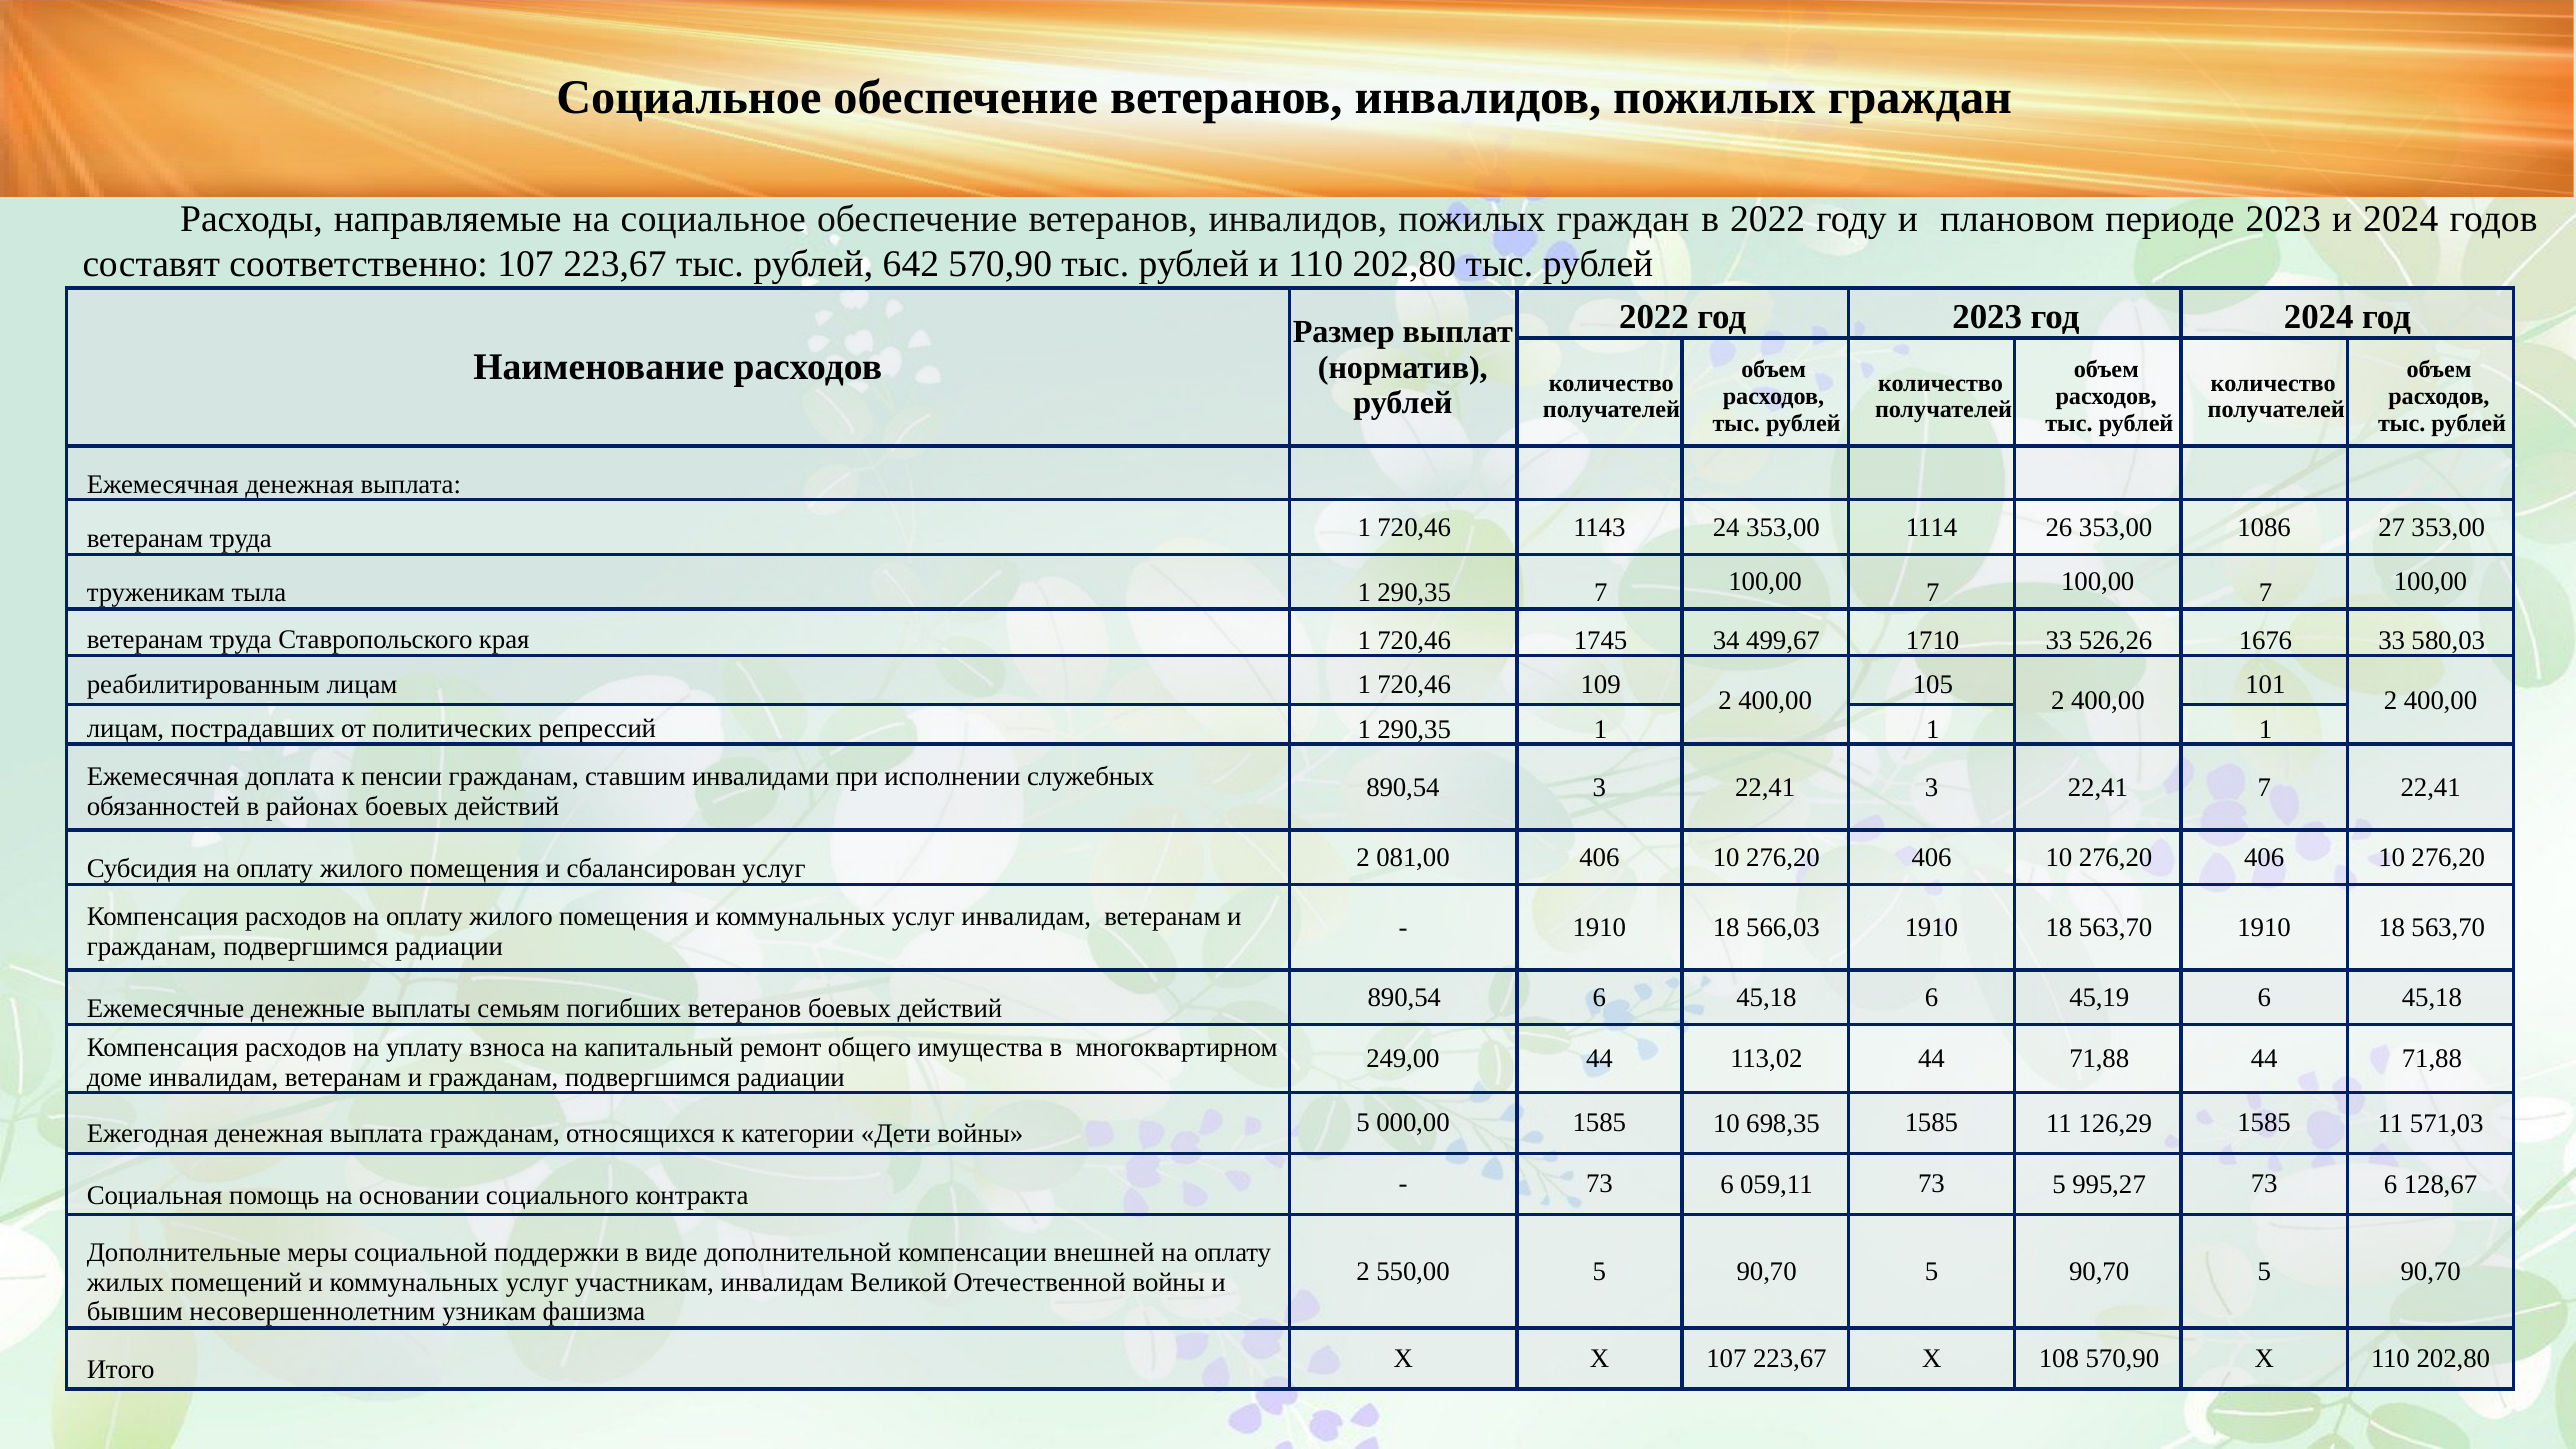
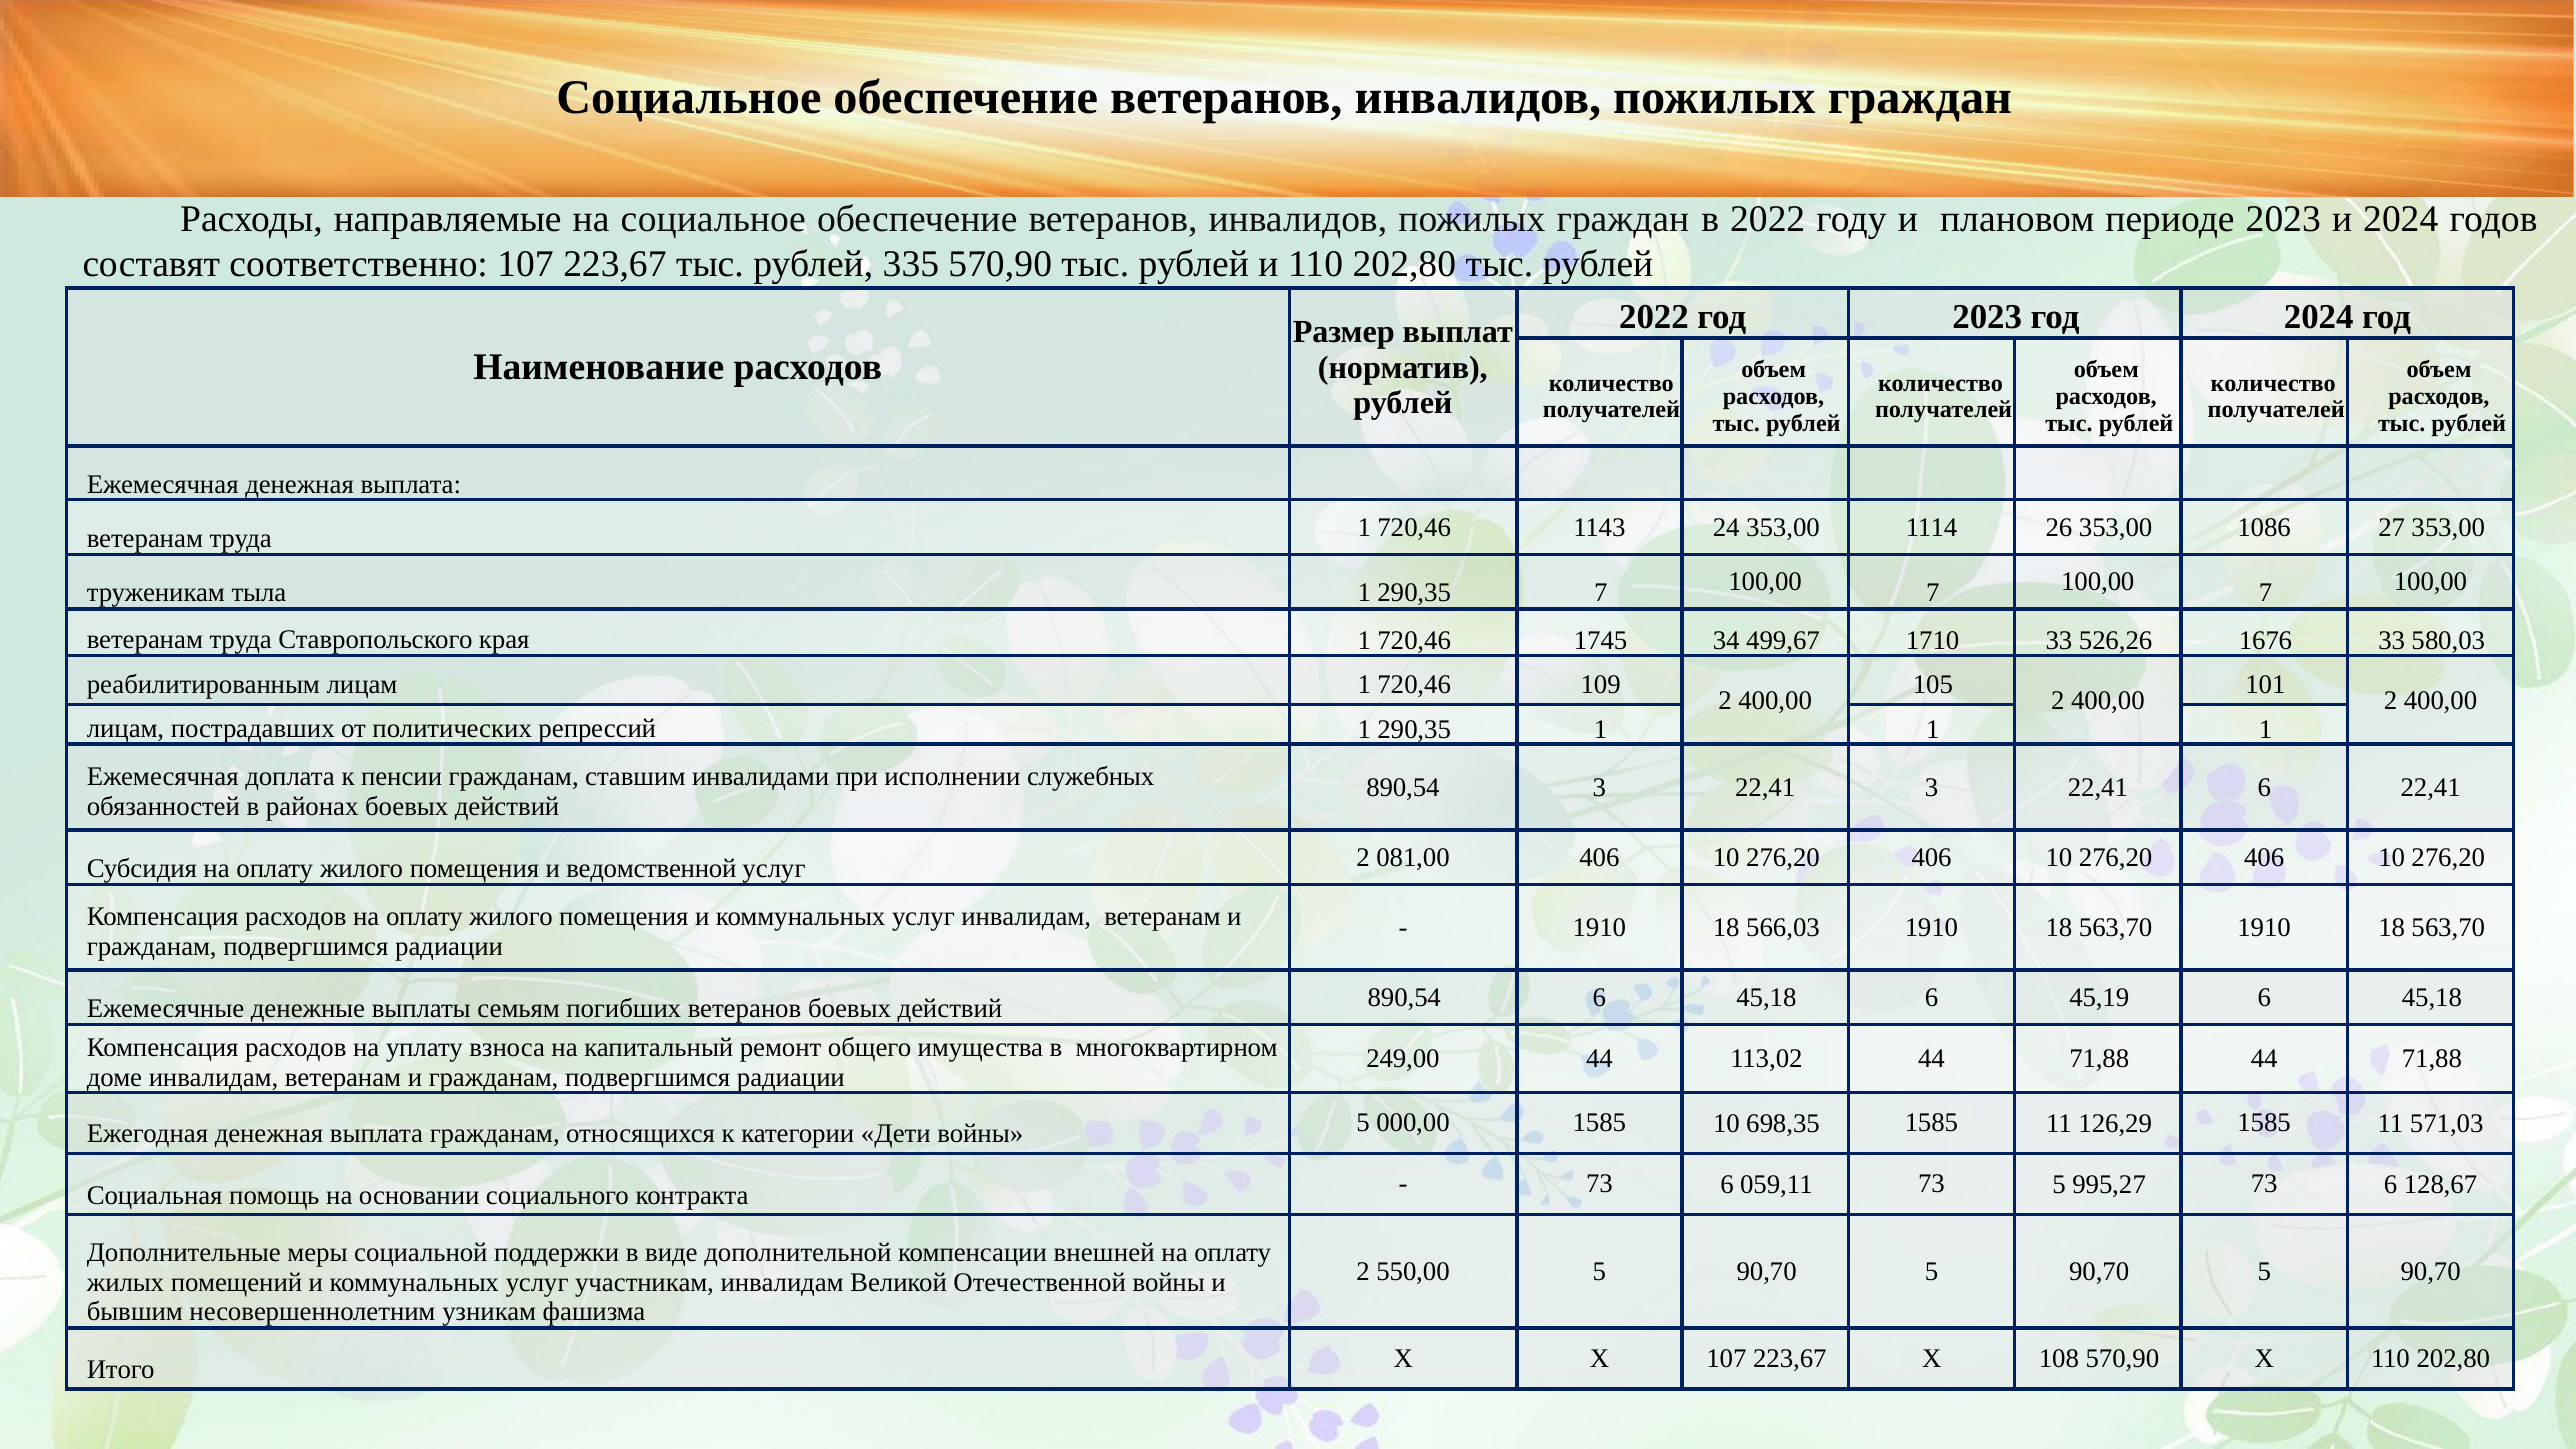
642: 642 -> 335
22,41 7: 7 -> 6
сбалансирован: сбалансирован -> ведомственной
